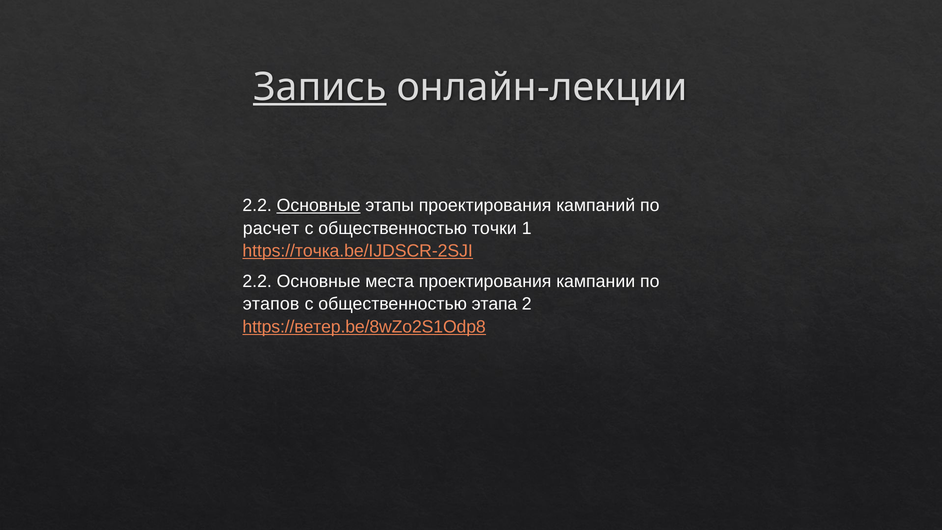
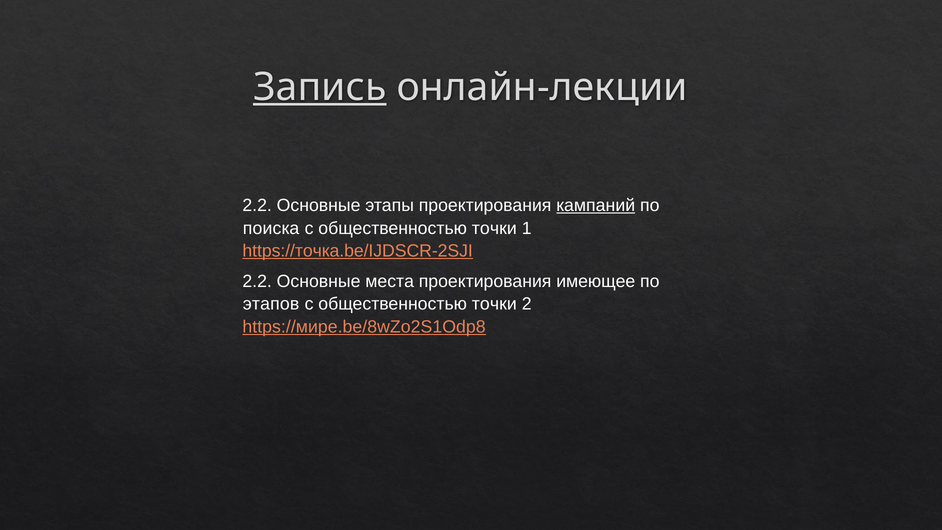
Основные at (319, 205) underline: present -> none
кампаний underline: none -> present
расчет: расчет -> поиска
кампании: кампании -> имеющее
этапа at (494, 304): этапа -> точки
https://ветер.be/8wZo2S1Odp8: https://ветер.be/8wZo2S1Odp8 -> https://мире.be/8wZo2S1Odp8
